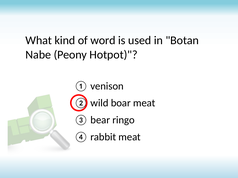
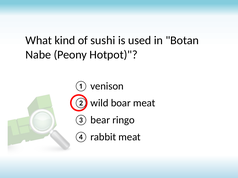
word: word -> sushi
